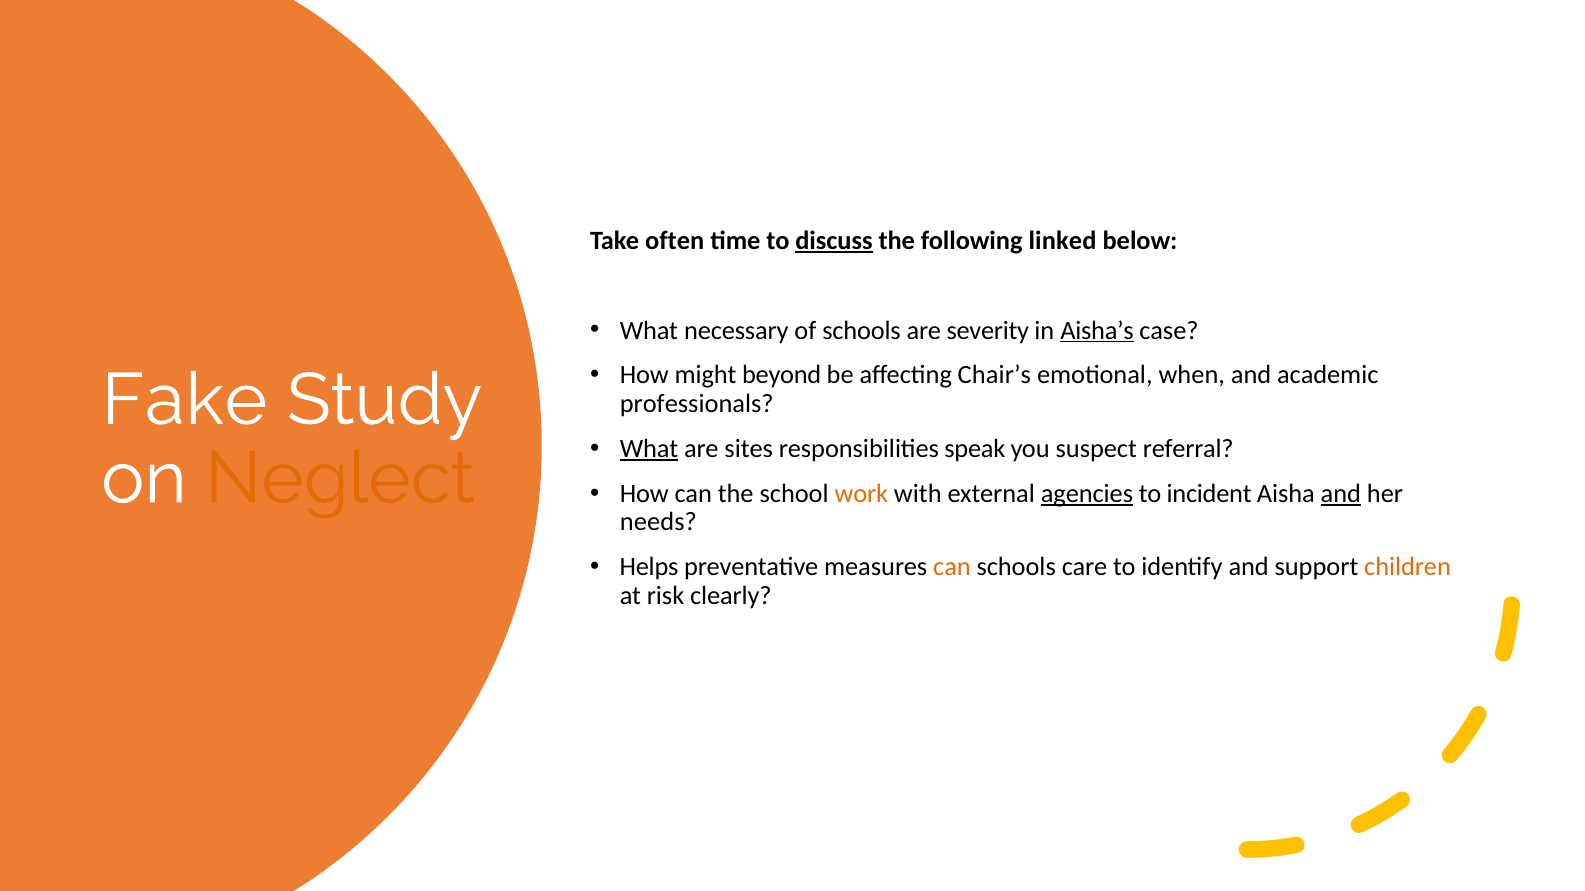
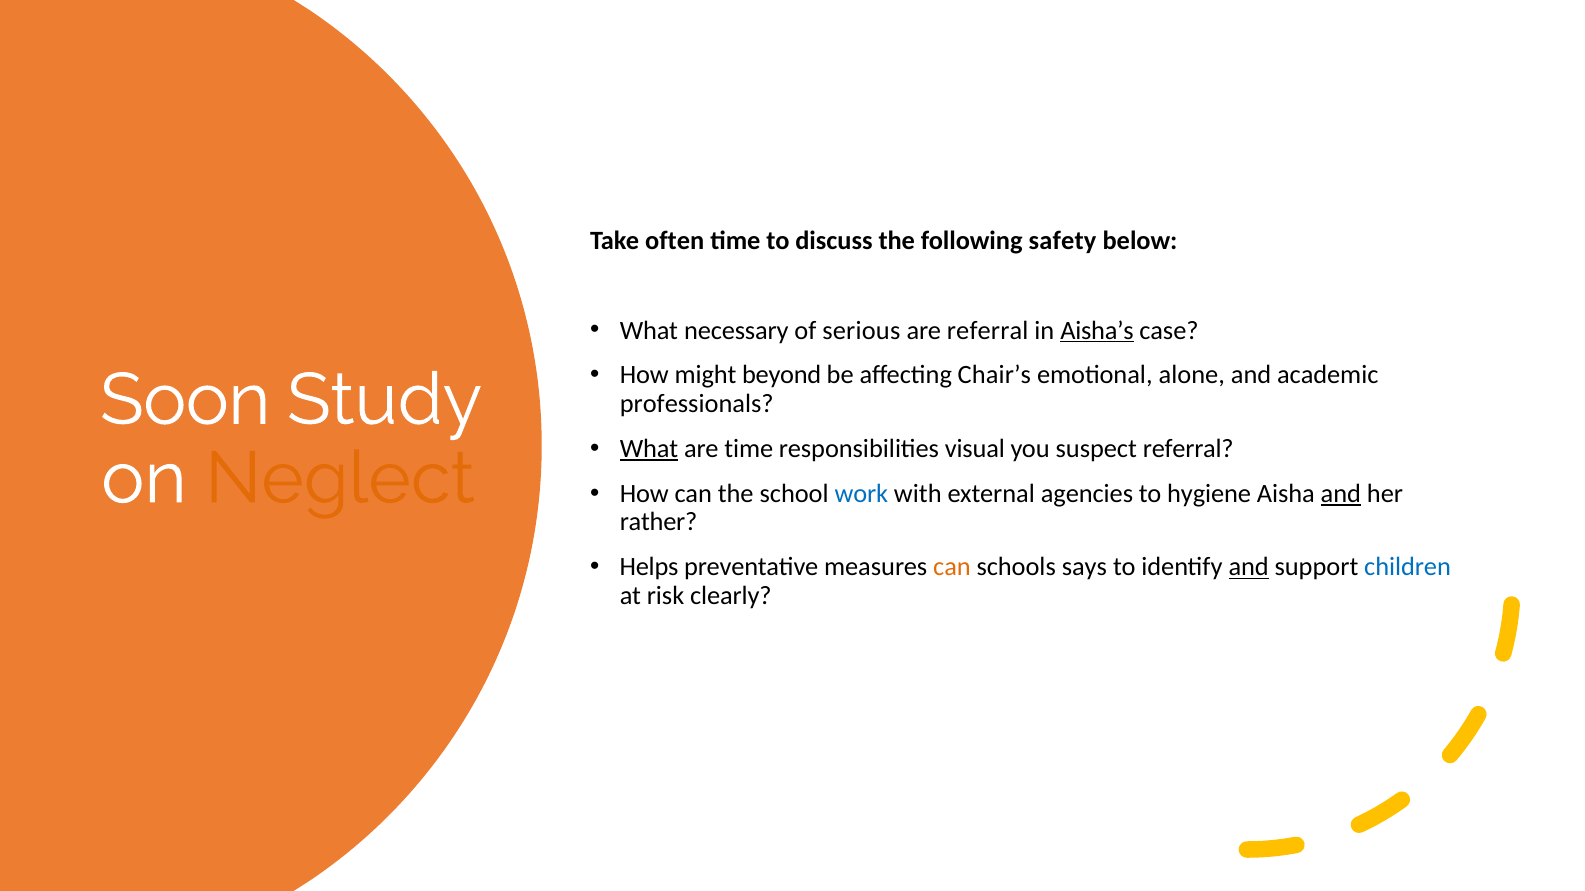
discuss underline: present -> none
linked: linked -> safety
of schools: schools -> serious
are severity: severity -> referral
when: when -> alone
Fake: Fake -> Soon
are sites: sites -> time
speak: speak -> visual
work colour: orange -> blue
agencies underline: present -> none
incident: incident -> hygiene
needs: needs -> rather
care: care -> says
and at (1249, 567) underline: none -> present
children colour: orange -> blue
